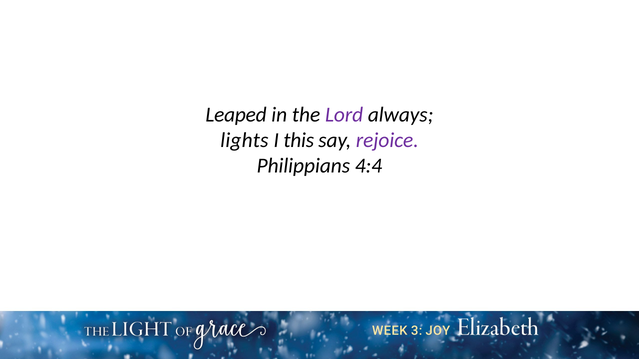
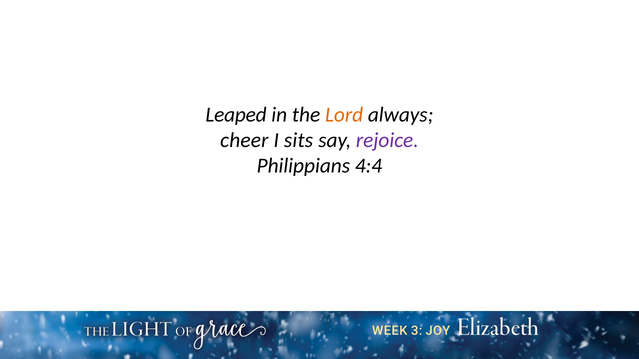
Lord colour: purple -> orange
lights: lights -> cheer
this: this -> sits
